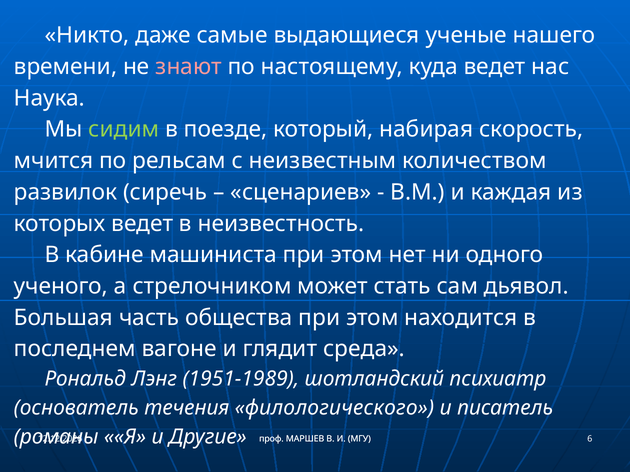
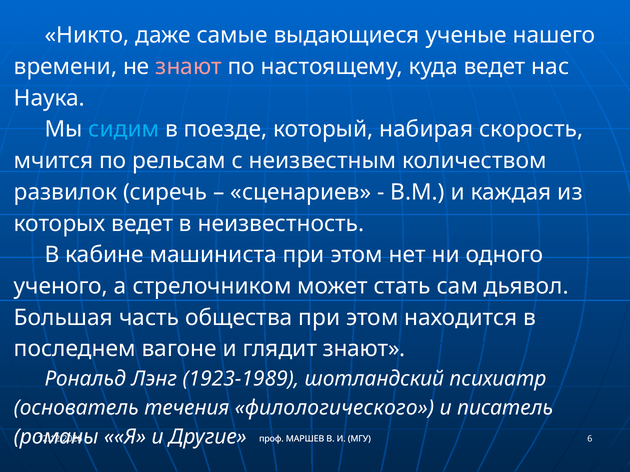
сидим colour: light green -> light blue
глядит среда: среда -> знают
1951-1989: 1951-1989 -> 1923-1989
